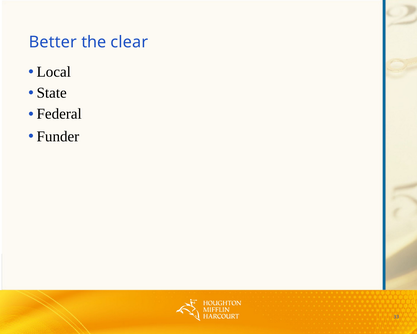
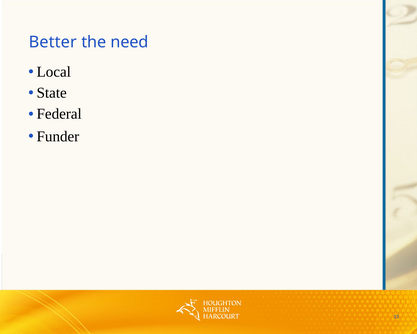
clear: clear -> need
